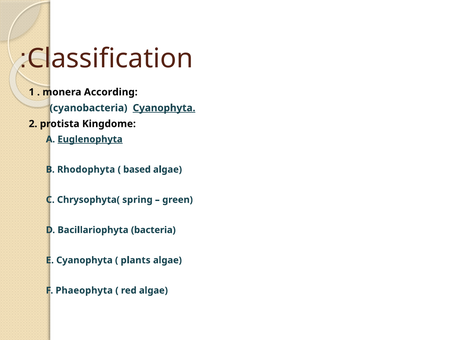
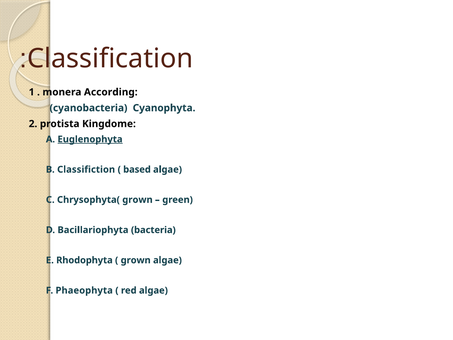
Cyanophyta at (164, 108) underline: present -> none
Rhodophyta: Rhodophyta -> Classifiction
Chrysophyta( spring: spring -> grown
E Cyanophyta: Cyanophyta -> Rhodophyta
plants at (136, 260): plants -> grown
